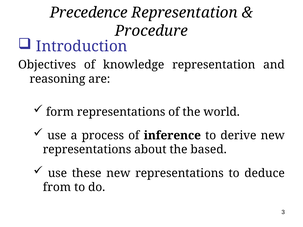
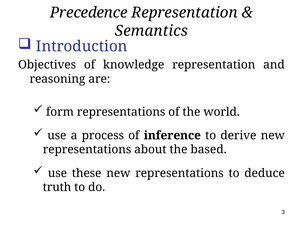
Procedure: Procedure -> Semantics
from: from -> truth
